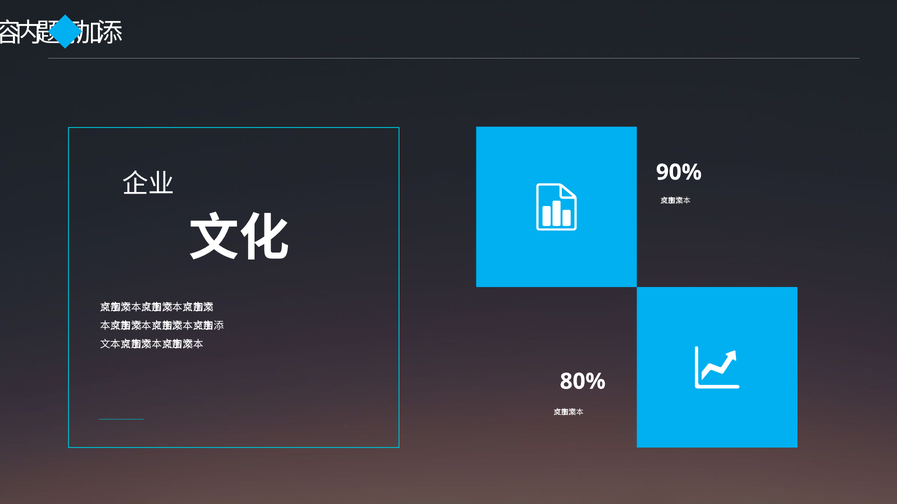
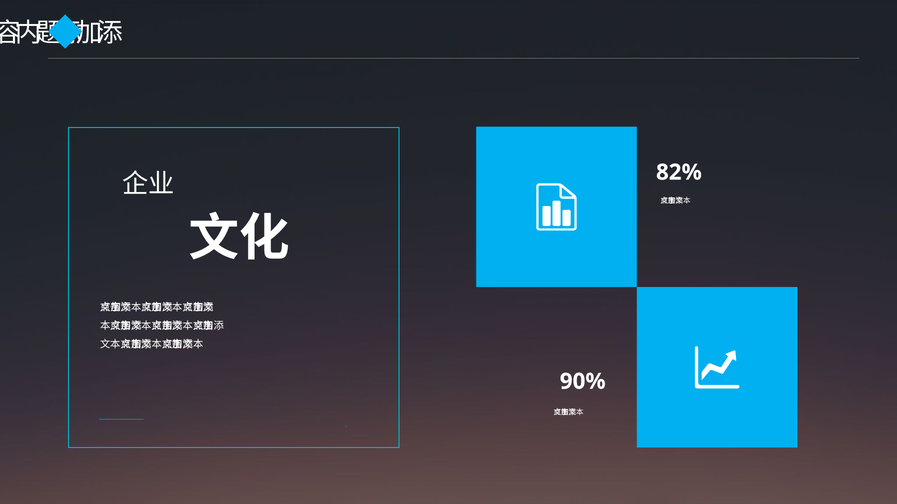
90%: 90% -> 82%
80%: 80% -> 90%
